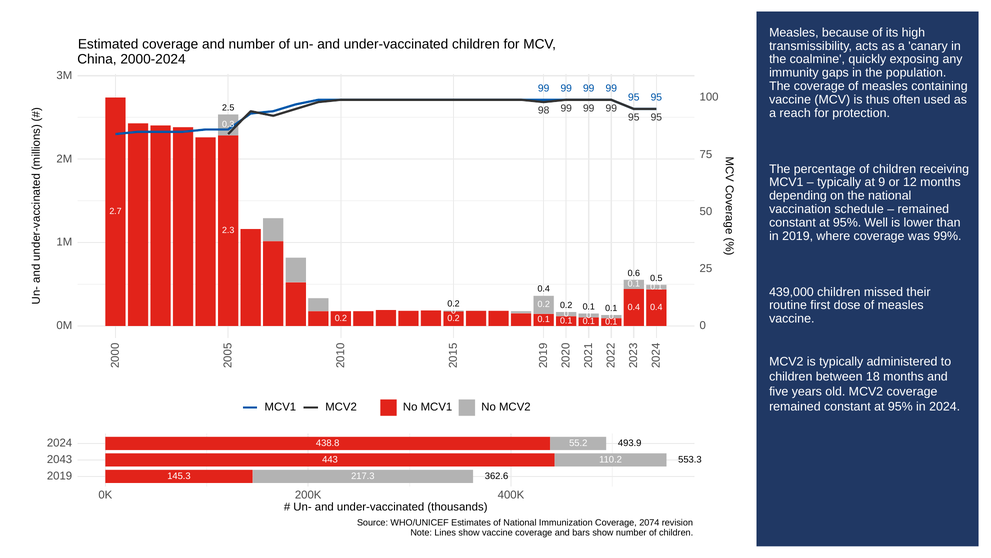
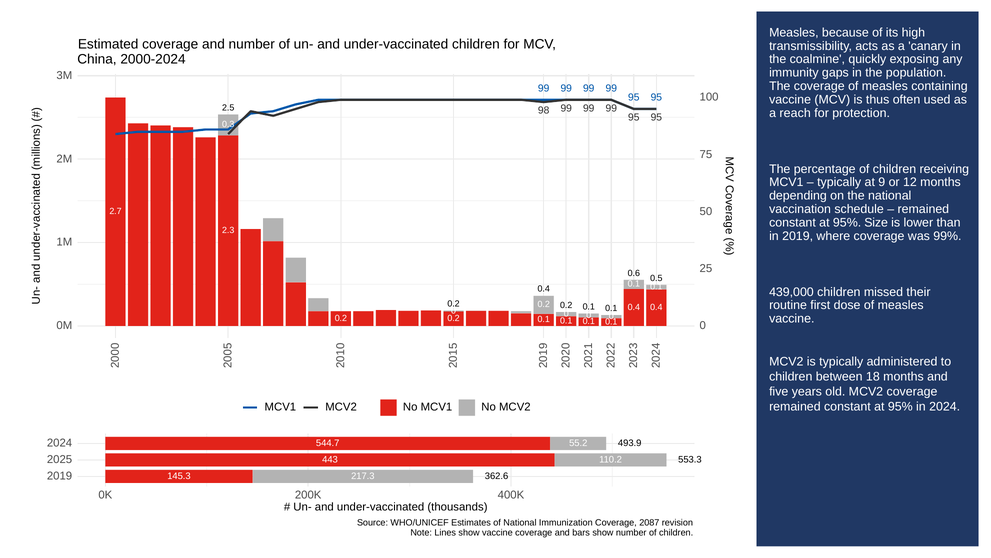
Well: Well -> Size
438.8: 438.8 -> 544.7
2043: 2043 -> 2025
2074: 2074 -> 2087
